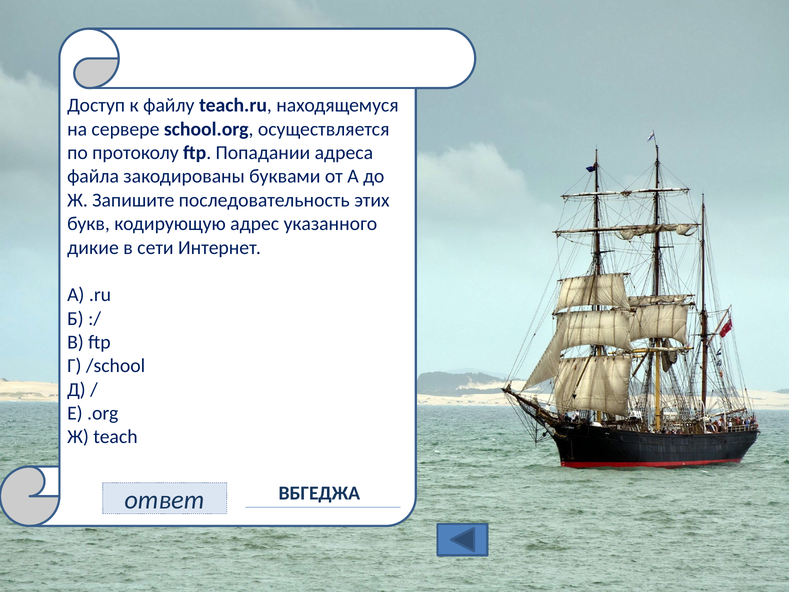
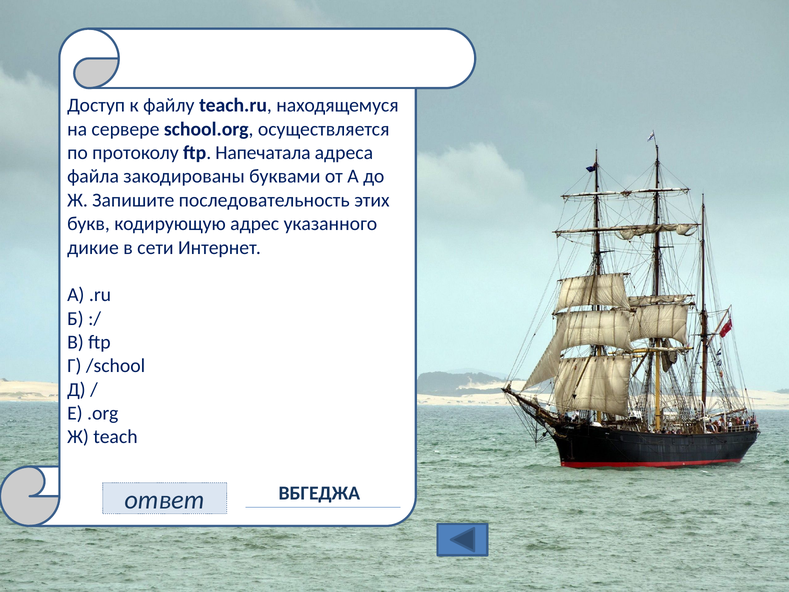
Попадании: Попадании -> Напечатала
